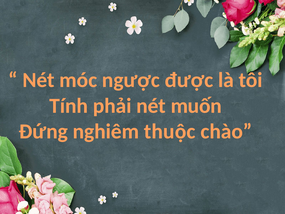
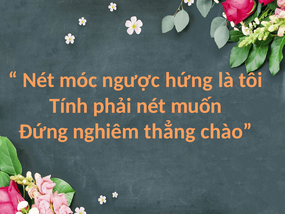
được: được -> hứng
thuộc: thuộc -> thẳng
